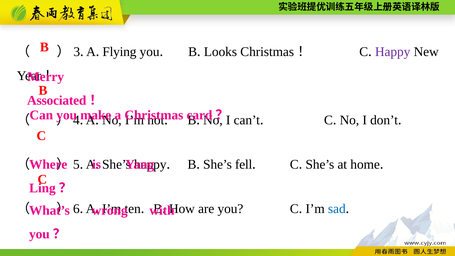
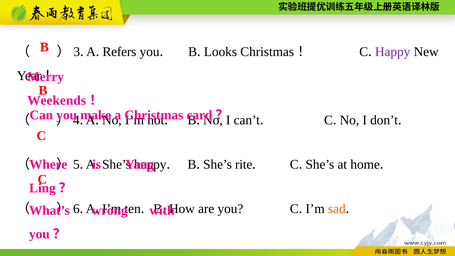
Flying: Flying -> Refers
Associated: Associated -> Weekends
fell: fell -> rite
sad colour: blue -> orange
